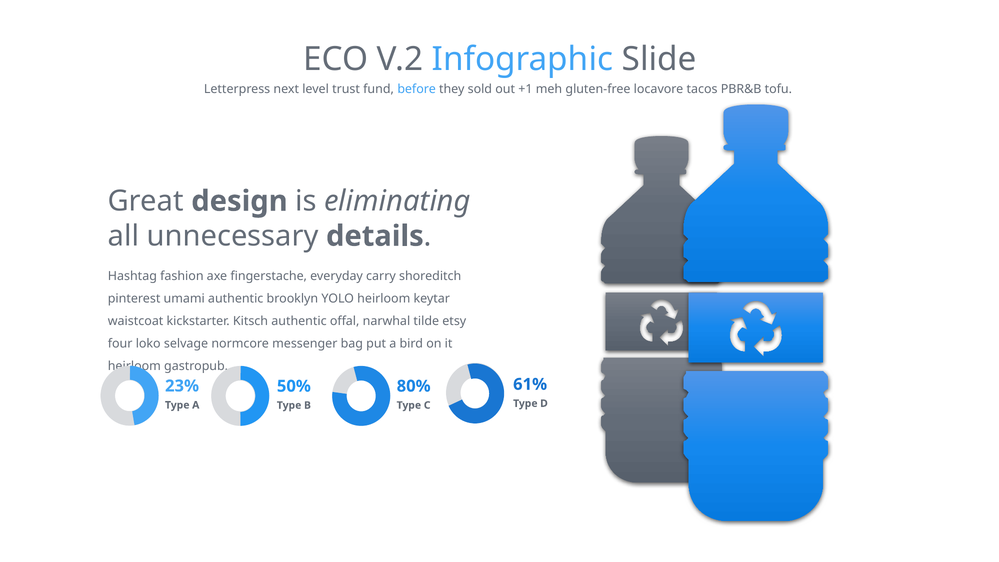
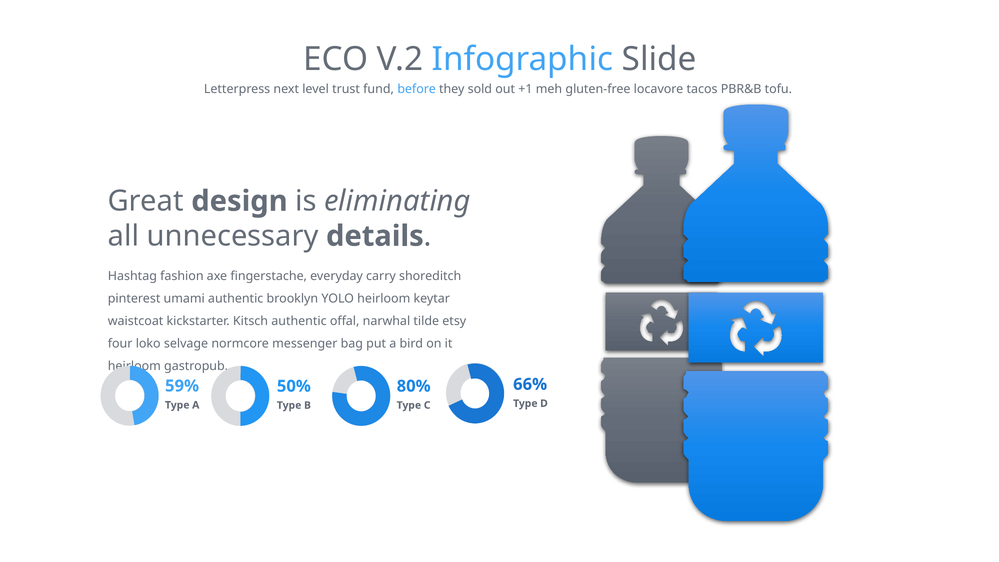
61%: 61% -> 66%
23%: 23% -> 59%
